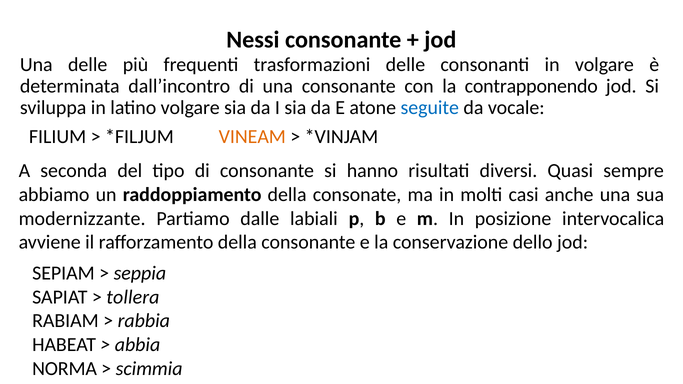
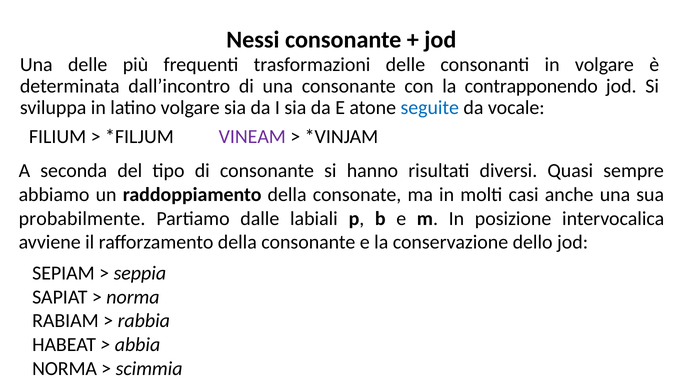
VINEAM colour: orange -> purple
modernizzante: modernizzante -> probabilmente
tollera at (133, 297): tollera -> norma
